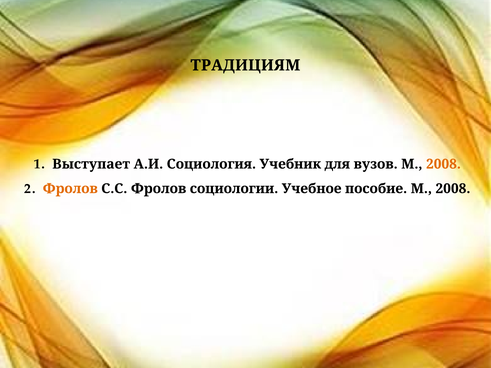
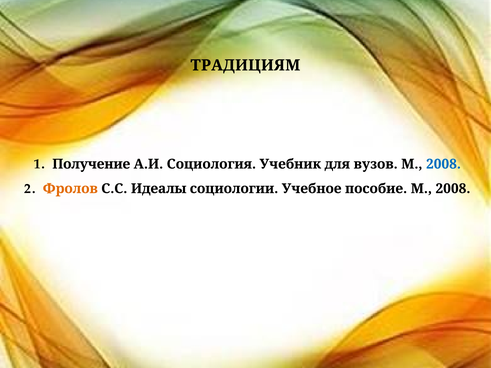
Выступает: Выступает -> Получение
2008 at (443, 164) colour: orange -> blue
С.С Фролов: Фролов -> Идеалы
